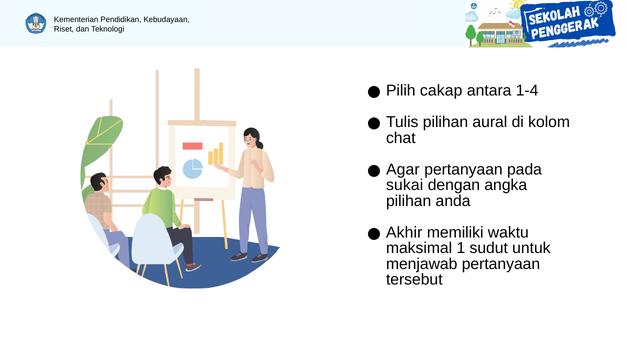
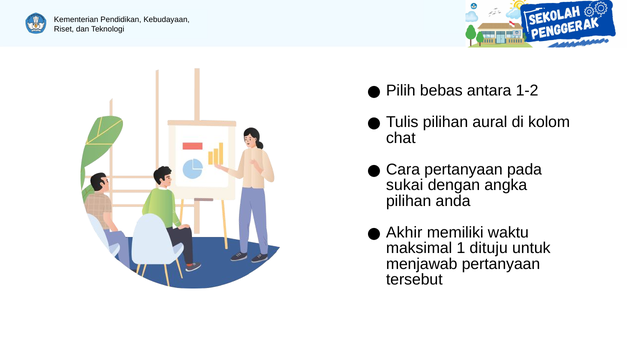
cakap: cakap -> bebas
1-4: 1-4 -> 1-2
Agar: Agar -> Cara
sudut: sudut -> dituju
